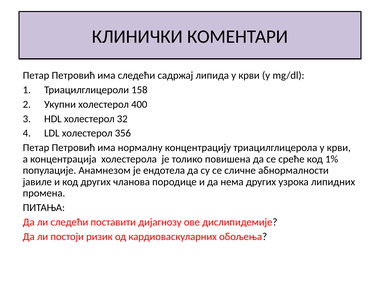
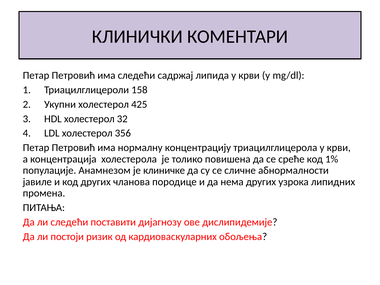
400: 400 -> 425
ендотела: ендотела -> клиничке
